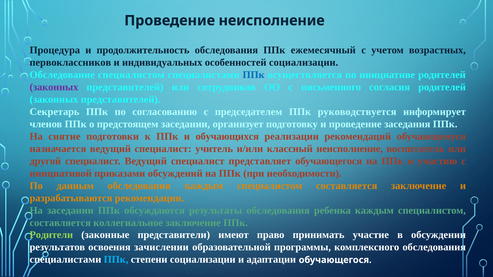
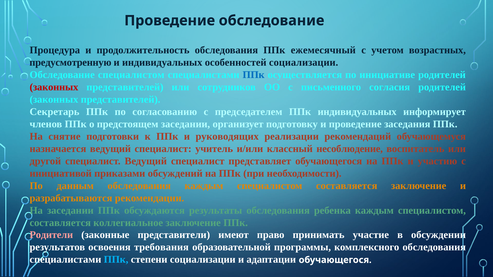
Проведение неисполнение: неисполнение -> обследование
первоклассников: первоклассников -> предусмотренную
законных at (54, 87) colour: purple -> red
ППк руководствуется: руководствуется -> индивидуальных
обучающихся: обучающихся -> руководящих
классный неисполнение: неисполнение -> несоблюдение
Родители colour: light green -> pink
зачислении: зачислении -> требования
